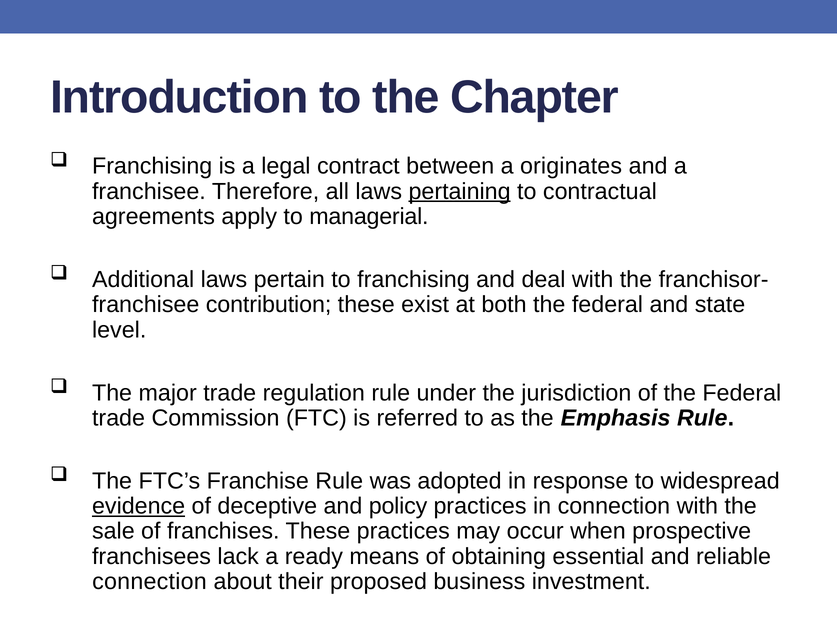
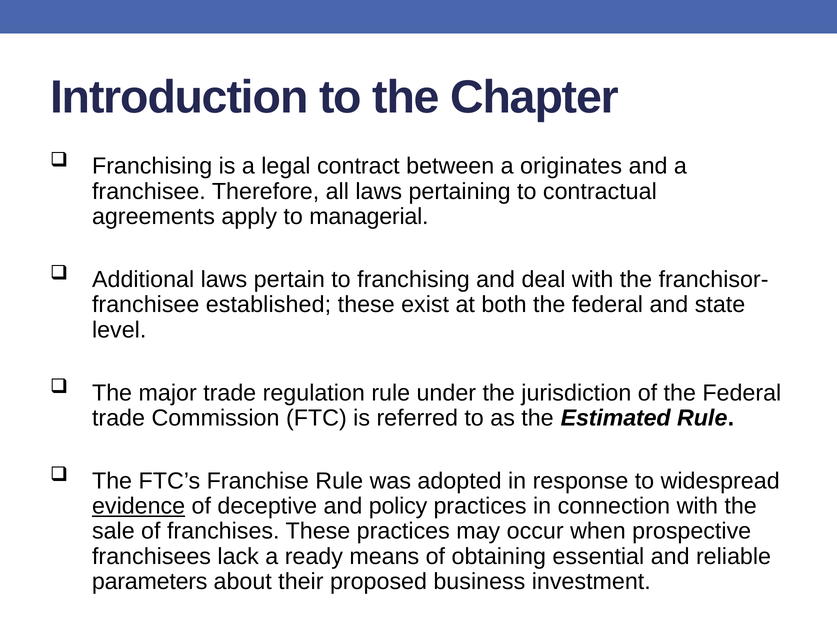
pertaining underline: present -> none
contribution: contribution -> established
Emphasis: Emphasis -> Estimated
connection at (149, 581): connection -> parameters
